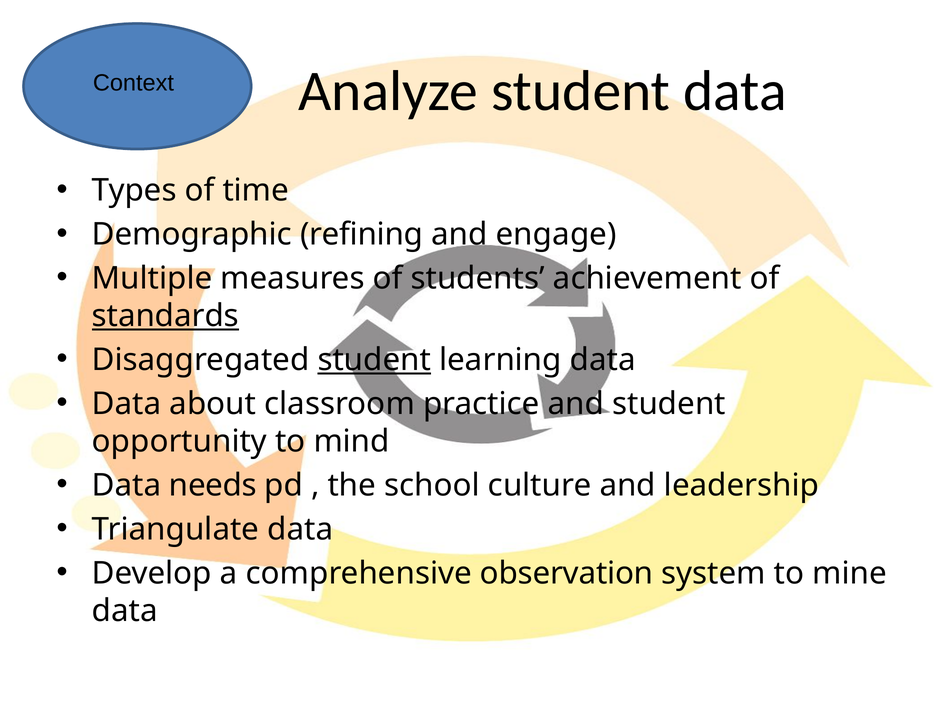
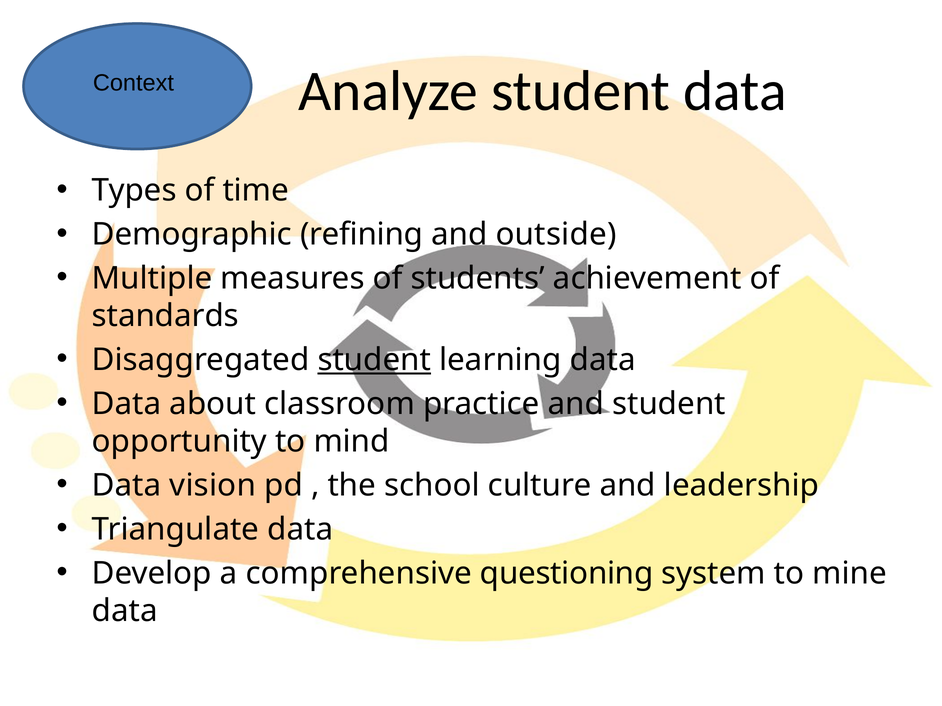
engage: engage -> outside
standards underline: present -> none
needs: needs -> vision
observation: observation -> questioning
